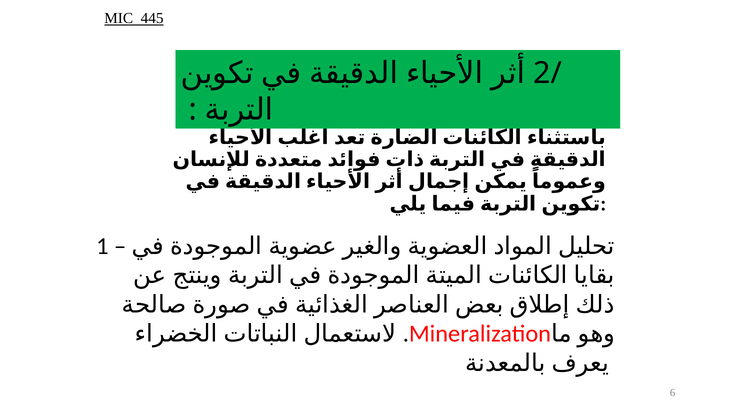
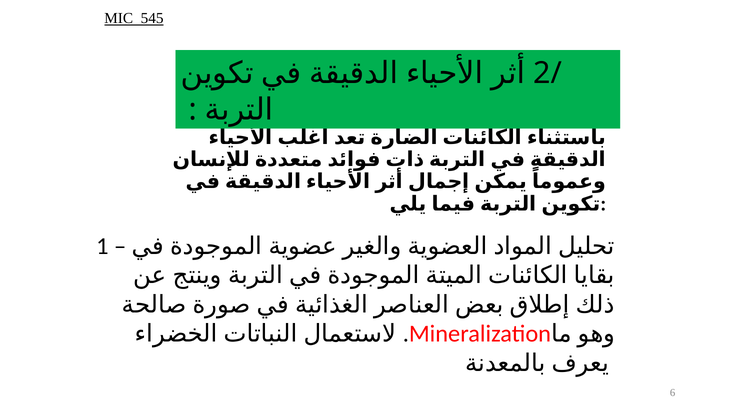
445: 445 -> 545
